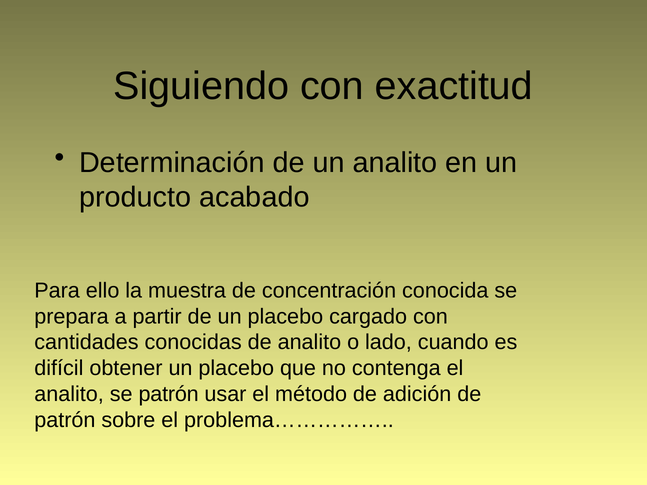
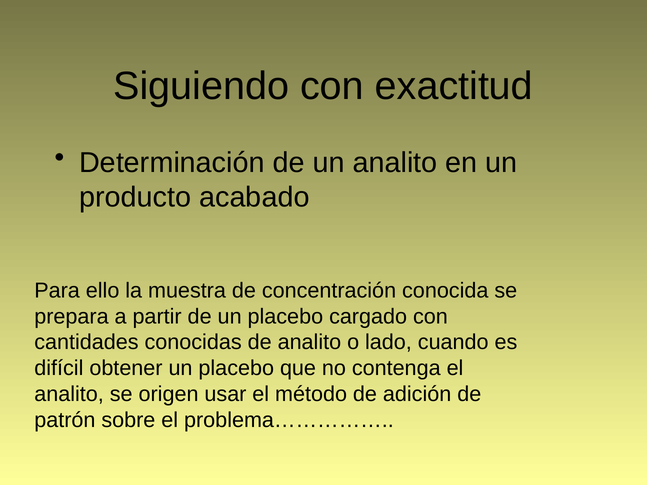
se patrón: patrón -> origen
